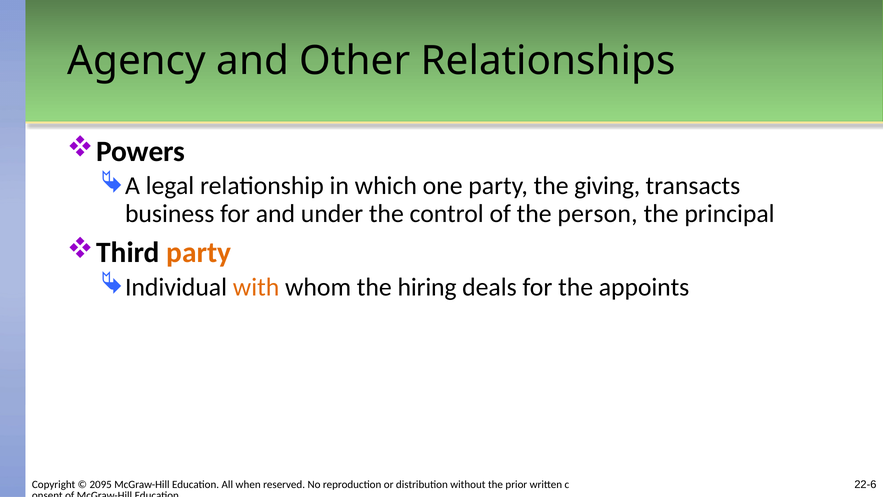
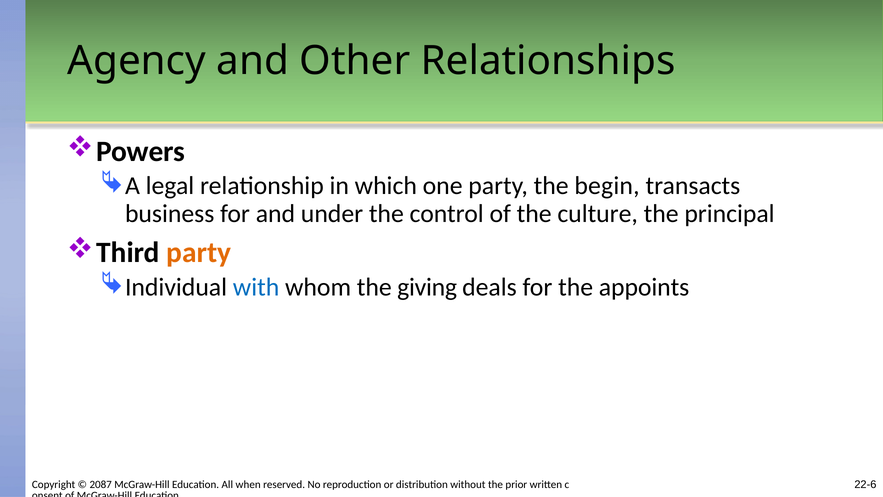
giving: giving -> begin
person: person -> culture
with colour: orange -> blue
hiring: hiring -> giving
2095: 2095 -> 2087
